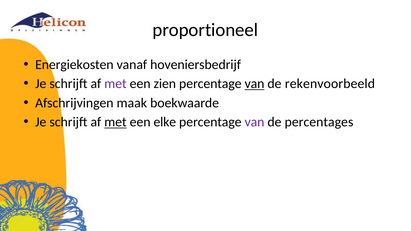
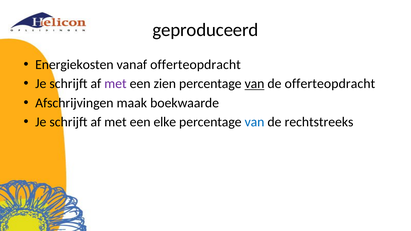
proportioneel: proportioneel -> geproduceerd
vanaf hoveniersbedrijf: hoveniersbedrijf -> offerteopdracht
de rekenvoorbeeld: rekenvoorbeeld -> offerteopdracht
met at (115, 122) underline: present -> none
van at (255, 122) colour: purple -> blue
percentages: percentages -> rechtstreeks
